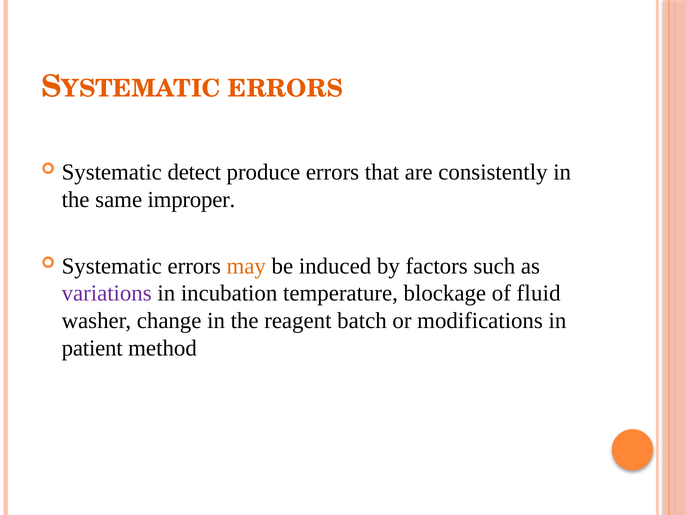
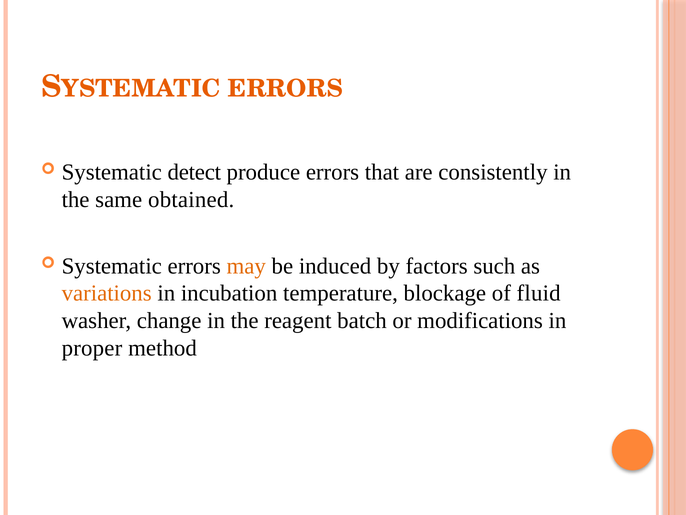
improper: improper -> obtained
variations colour: purple -> orange
patient: patient -> proper
